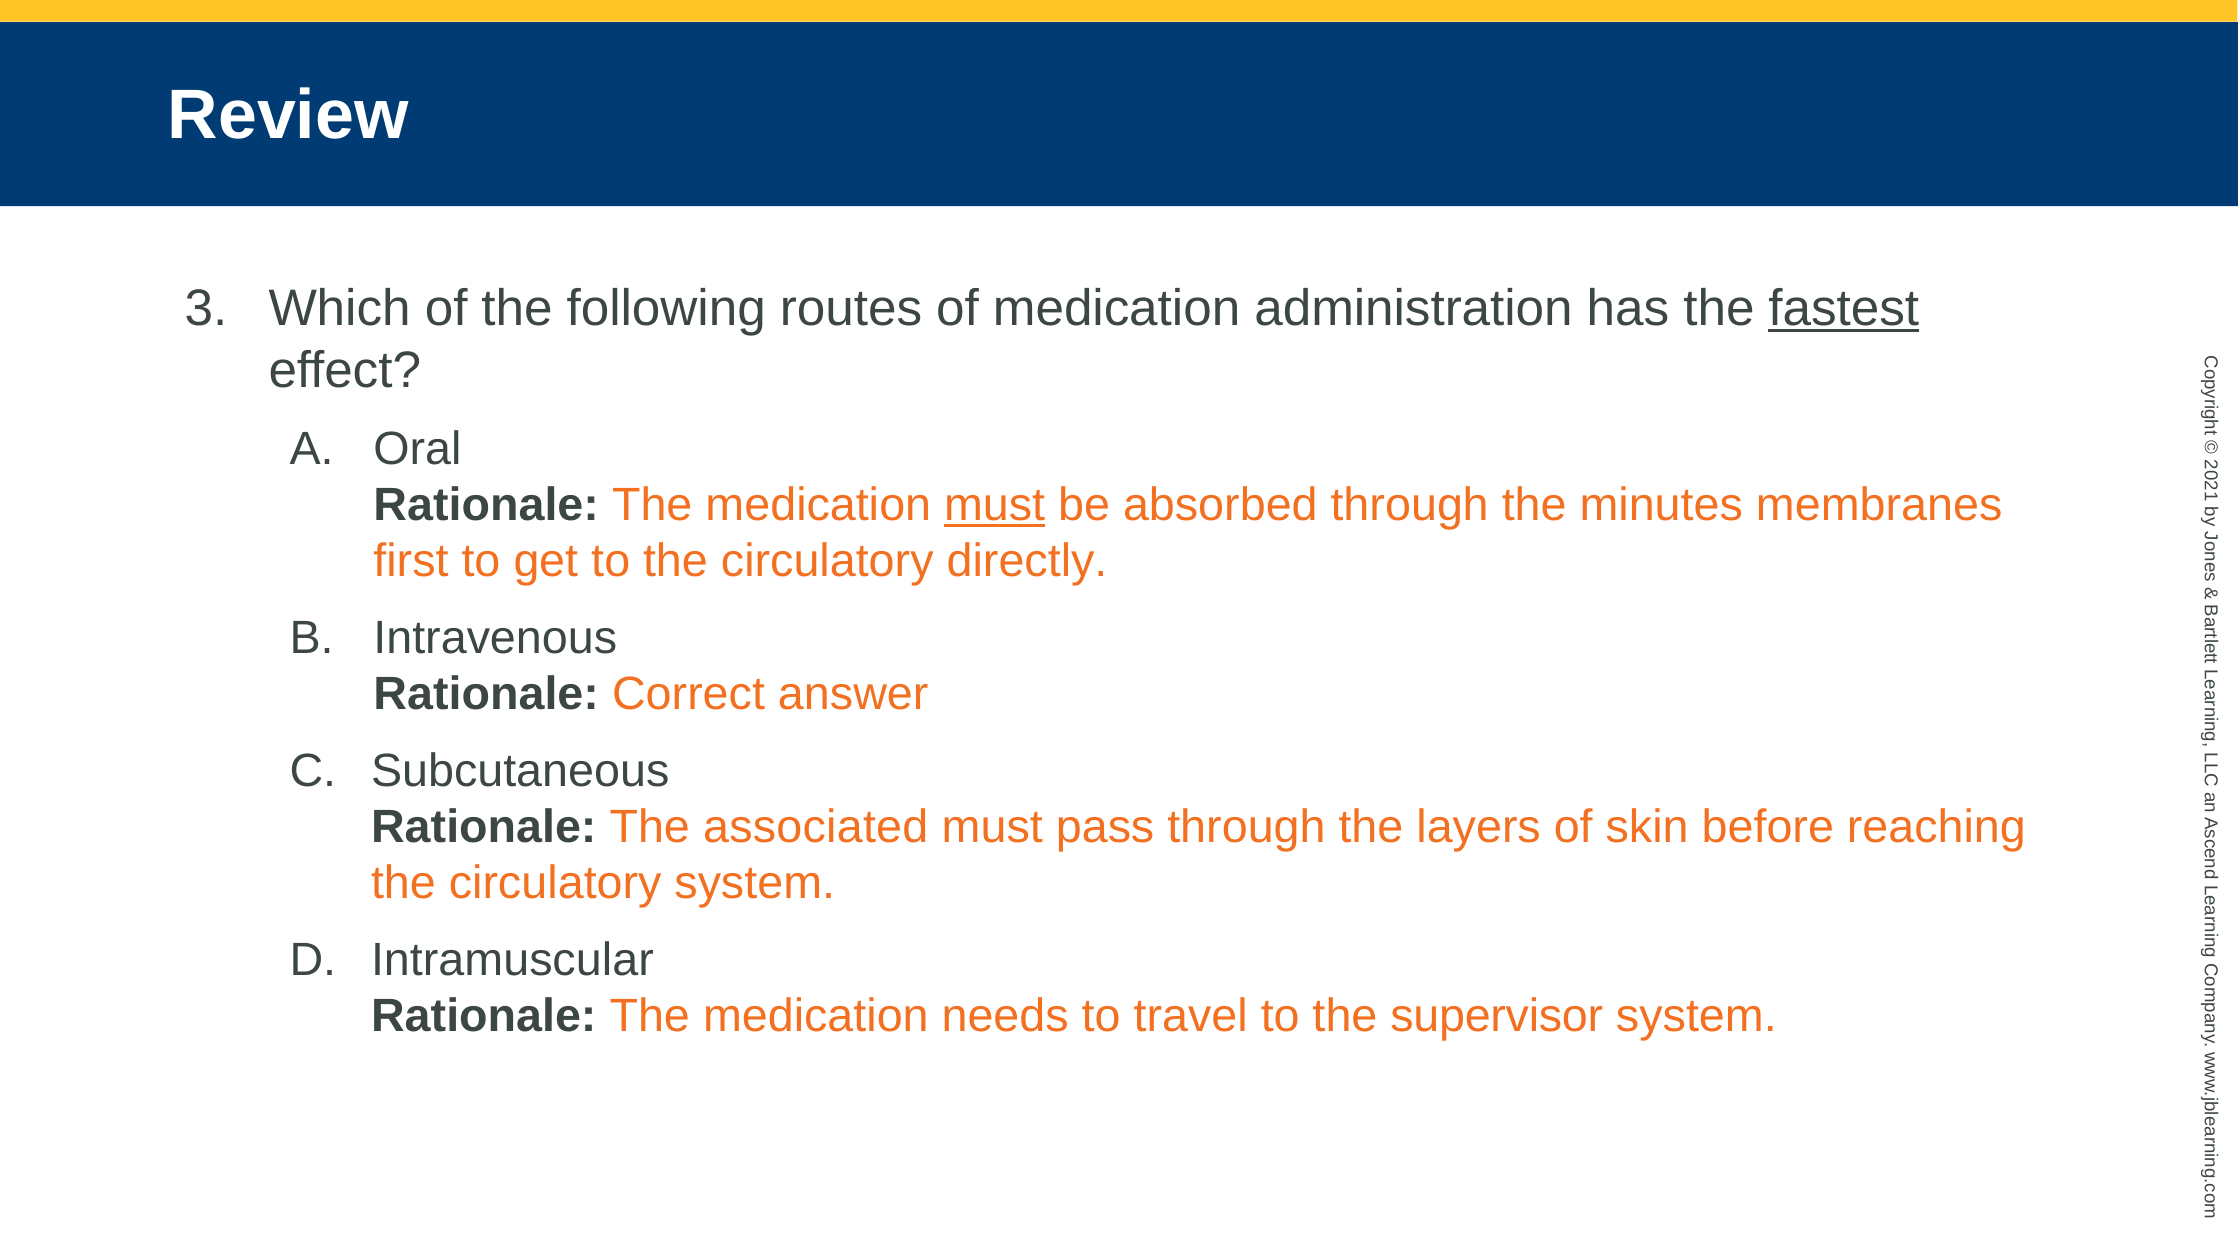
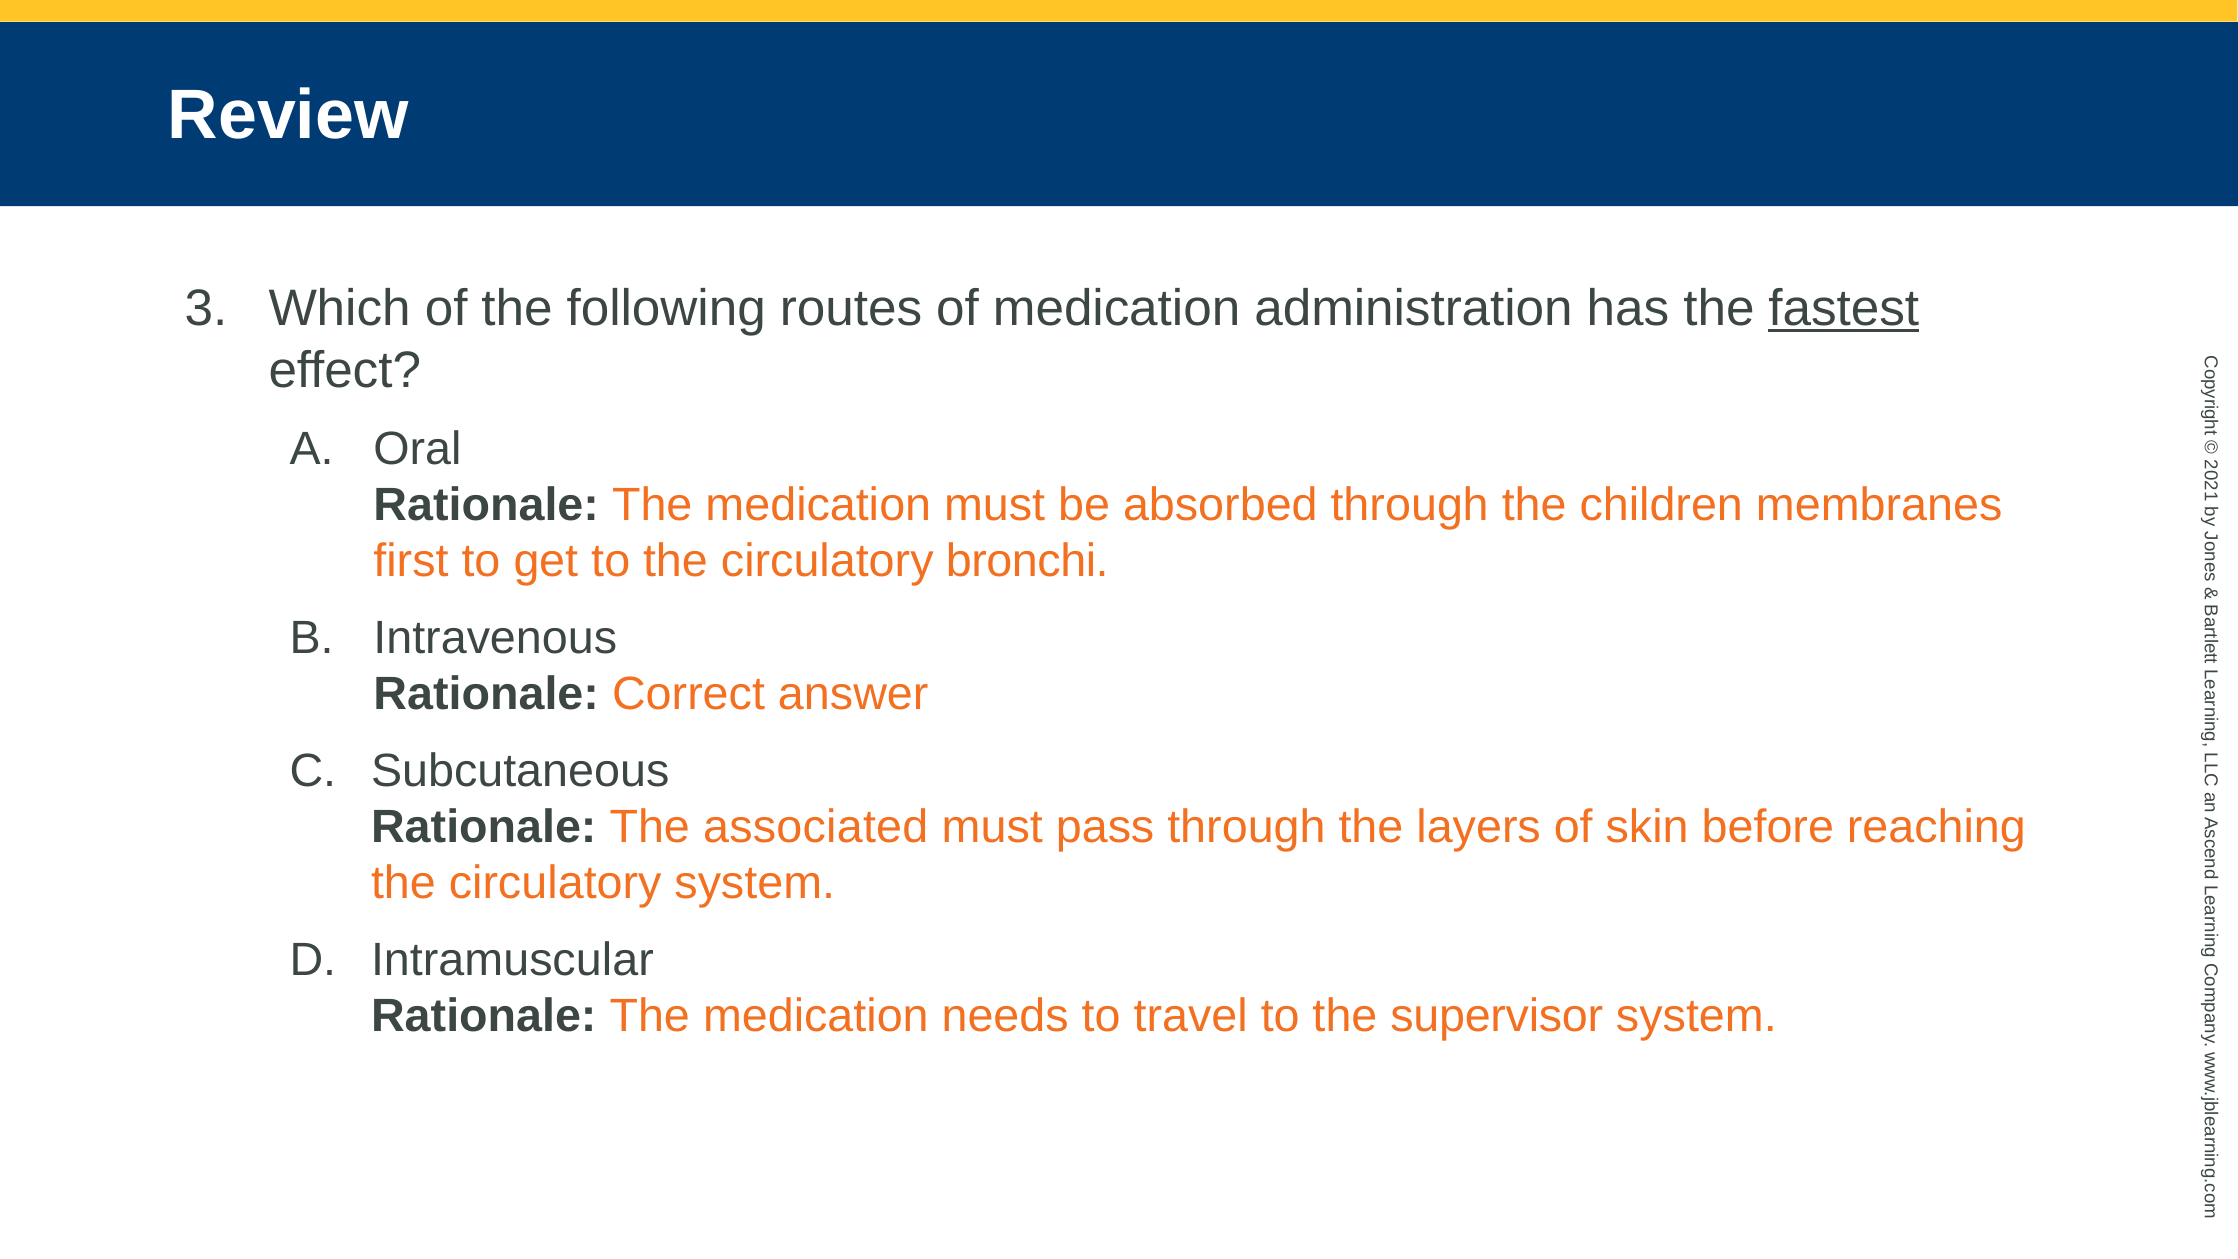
must at (995, 505) underline: present -> none
minutes: minutes -> children
directly: directly -> bronchi
